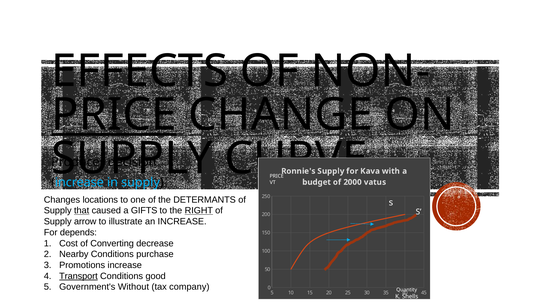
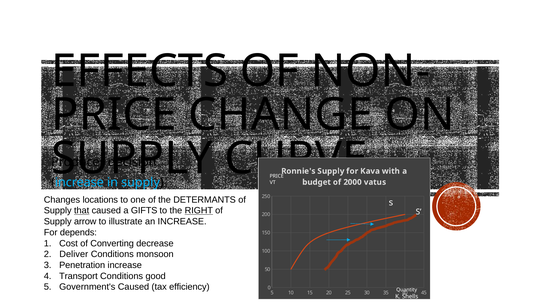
PRICE at (114, 115) underline: present -> none
Nearby: Nearby -> Deliver
purchase: purchase -> monsoon
Promotions: Promotions -> Penetration
Transport underline: present -> none
Government's Without: Without -> Caused
company: company -> efficiency
